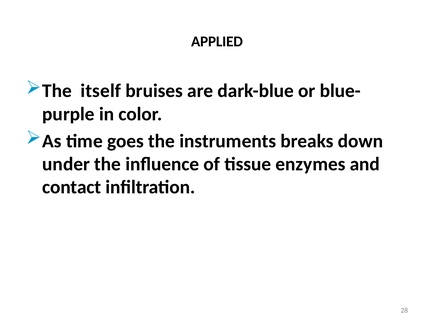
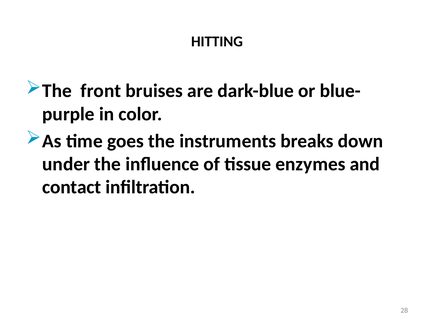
APPLIED: APPLIED -> HITTING
itself: itself -> front
